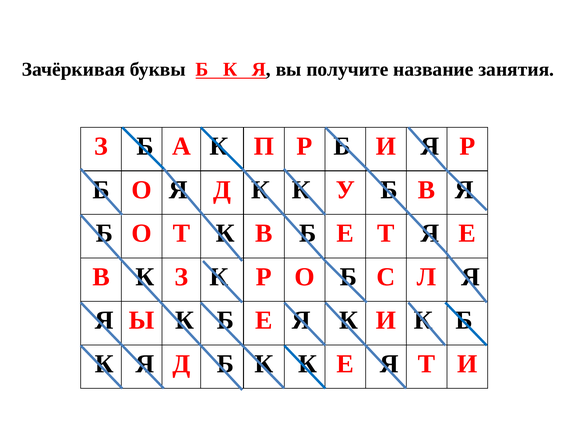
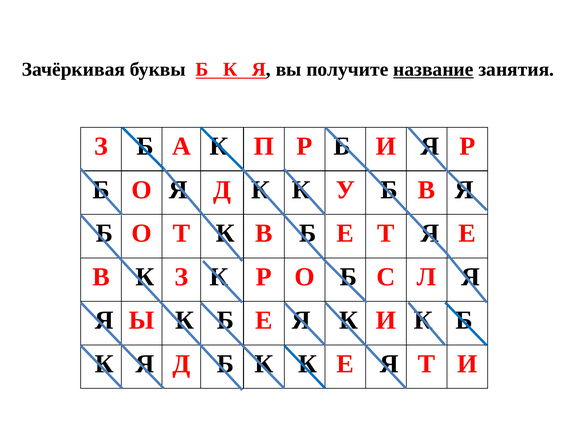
название underline: none -> present
